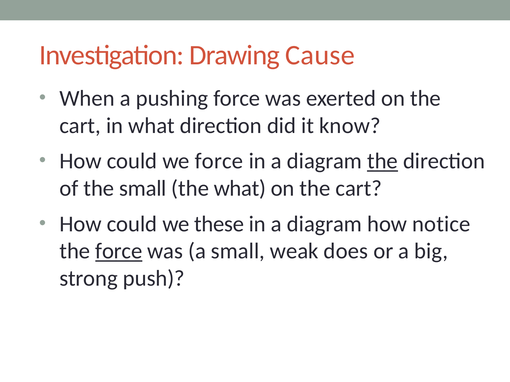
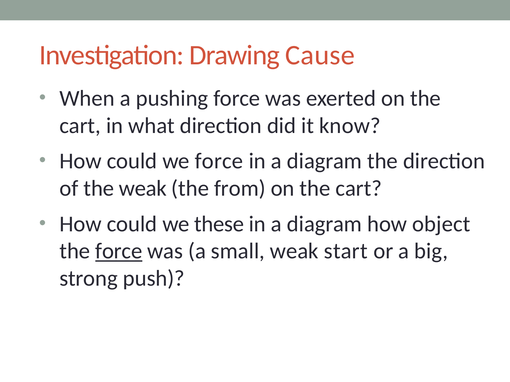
the at (382, 161) underline: present -> none
the small: small -> weak
the what: what -> from
notice: notice -> object
does: does -> start
